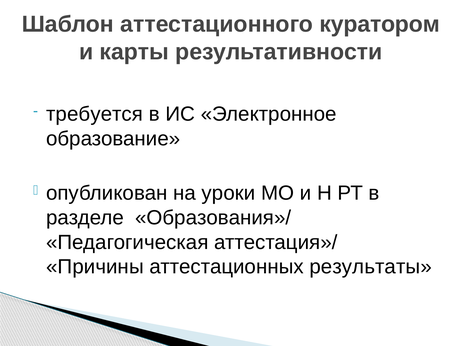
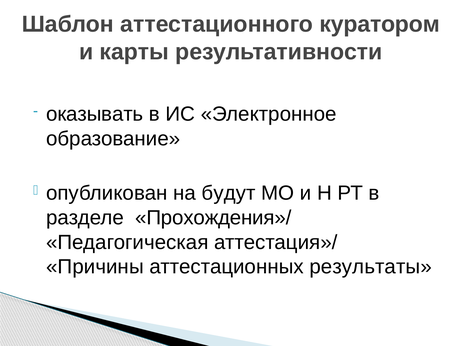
требуется: требуется -> оказывать
уроки: уроки -> будут
Образования»/: Образования»/ -> Прохождения»/
